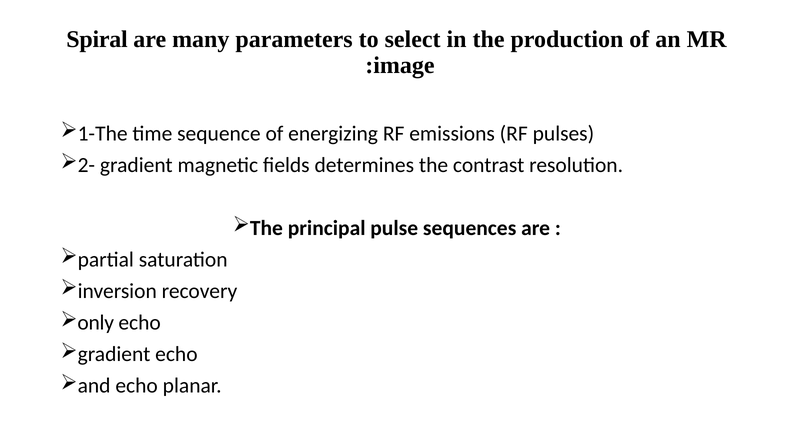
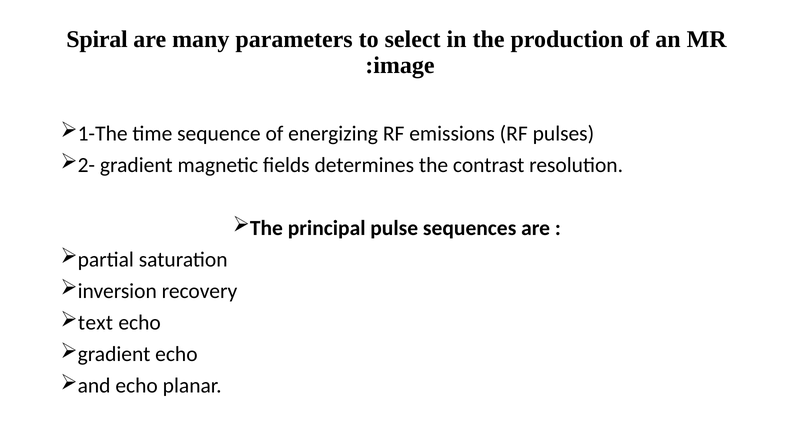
only: only -> text
